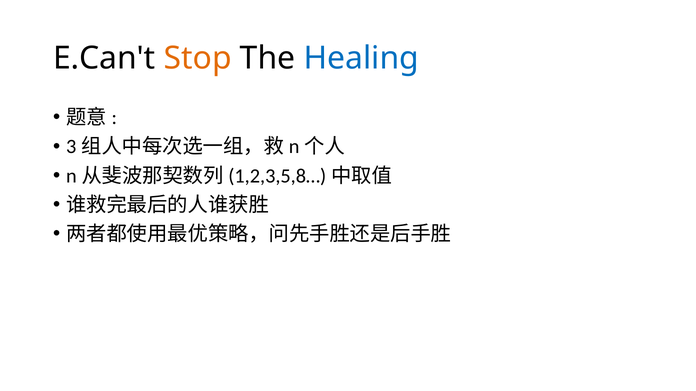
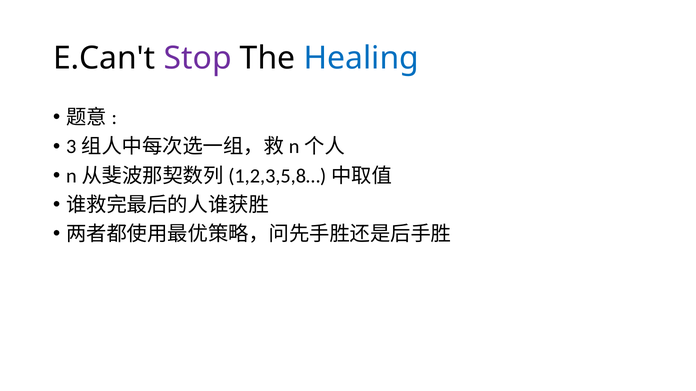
Stop colour: orange -> purple
